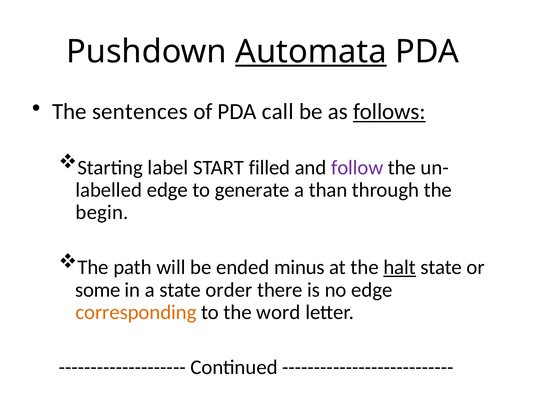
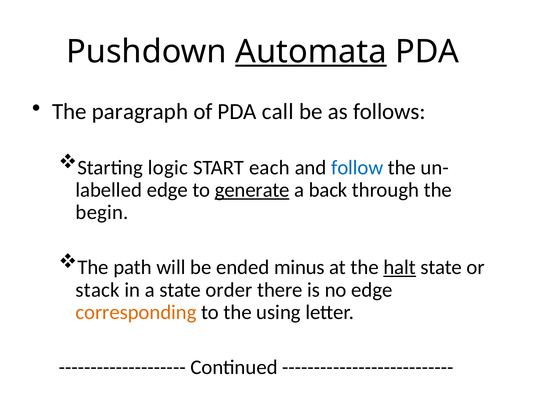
sentences: sentences -> paragraph
follows underline: present -> none
label: label -> logic
filled: filled -> each
follow colour: purple -> blue
generate underline: none -> present
than: than -> back
some: some -> stack
word: word -> using
